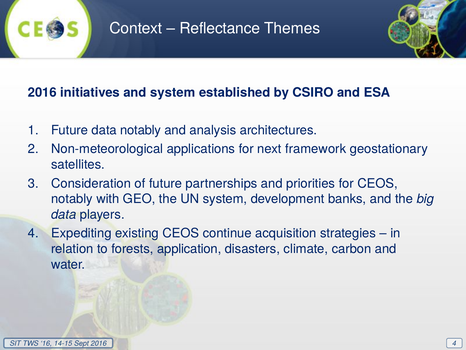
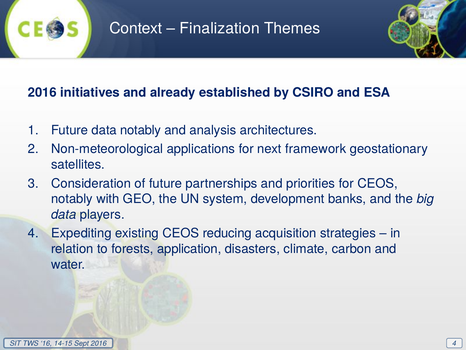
Reflectance: Reflectance -> Finalization
and system: system -> already
continue: continue -> reducing
